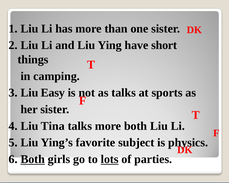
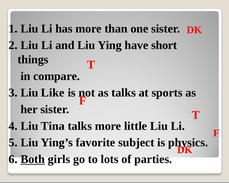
camping: camping -> compare
Easy: Easy -> Like
more both: both -> little
lots underline: present -> none
